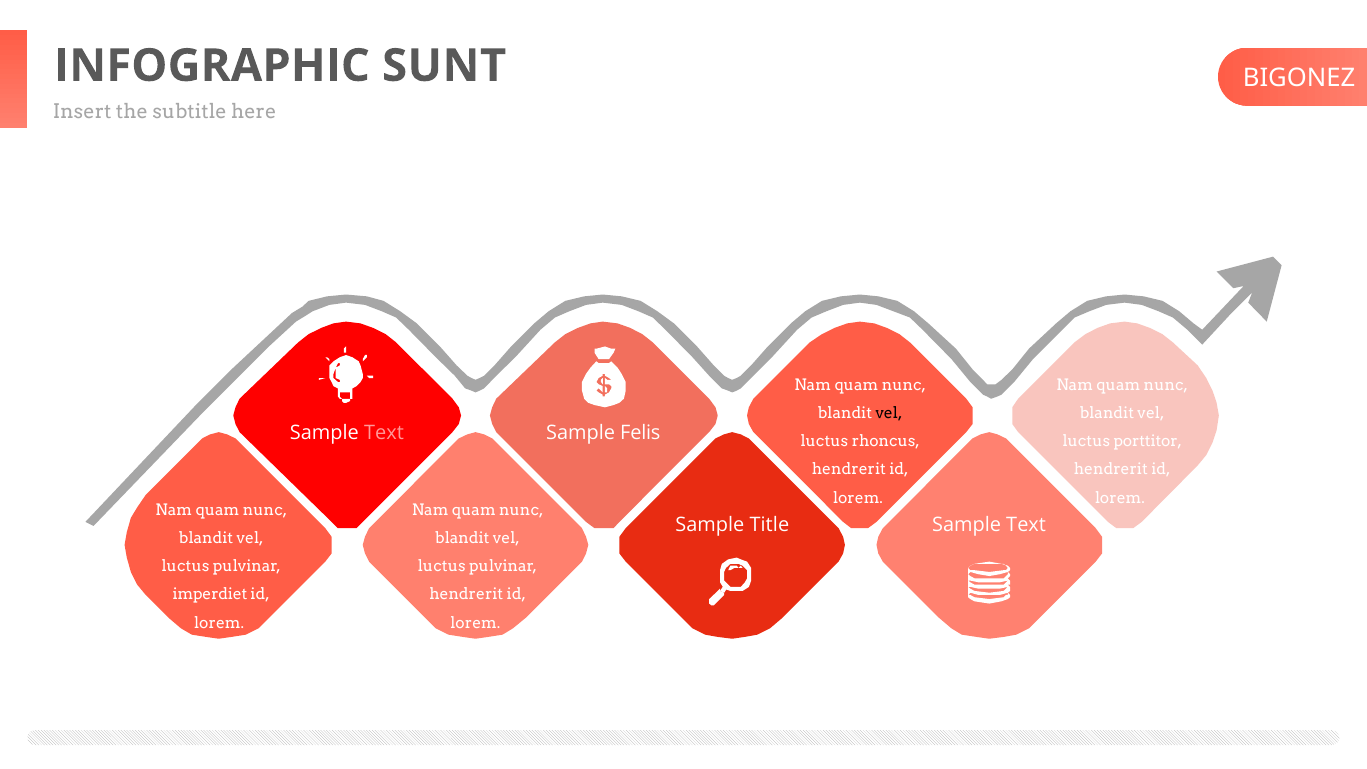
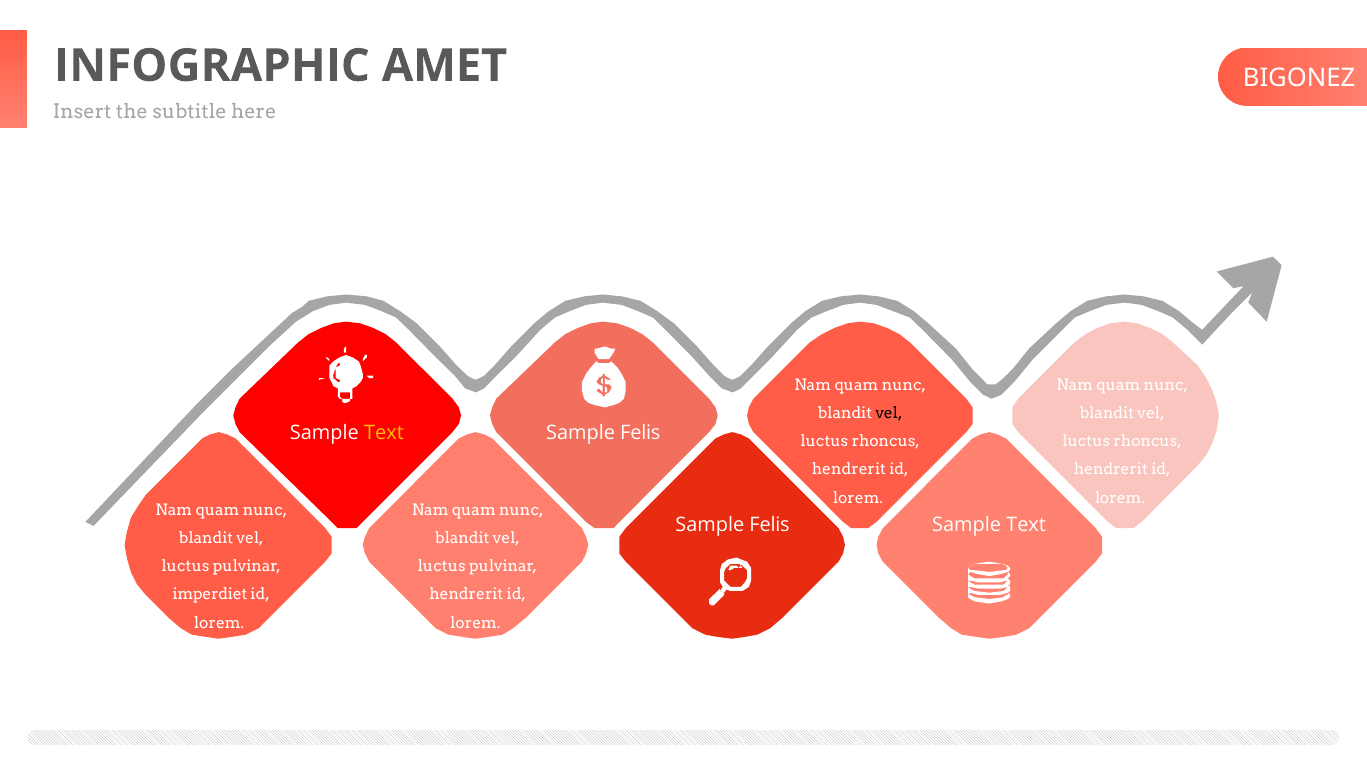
SUNT: SUNT -> AMET
Text at (384, 433) colour: pink -> yellow
porttitor at (1148, 441): porttitor -> rhoncus
Title at (769, 525): Title -> Felis
